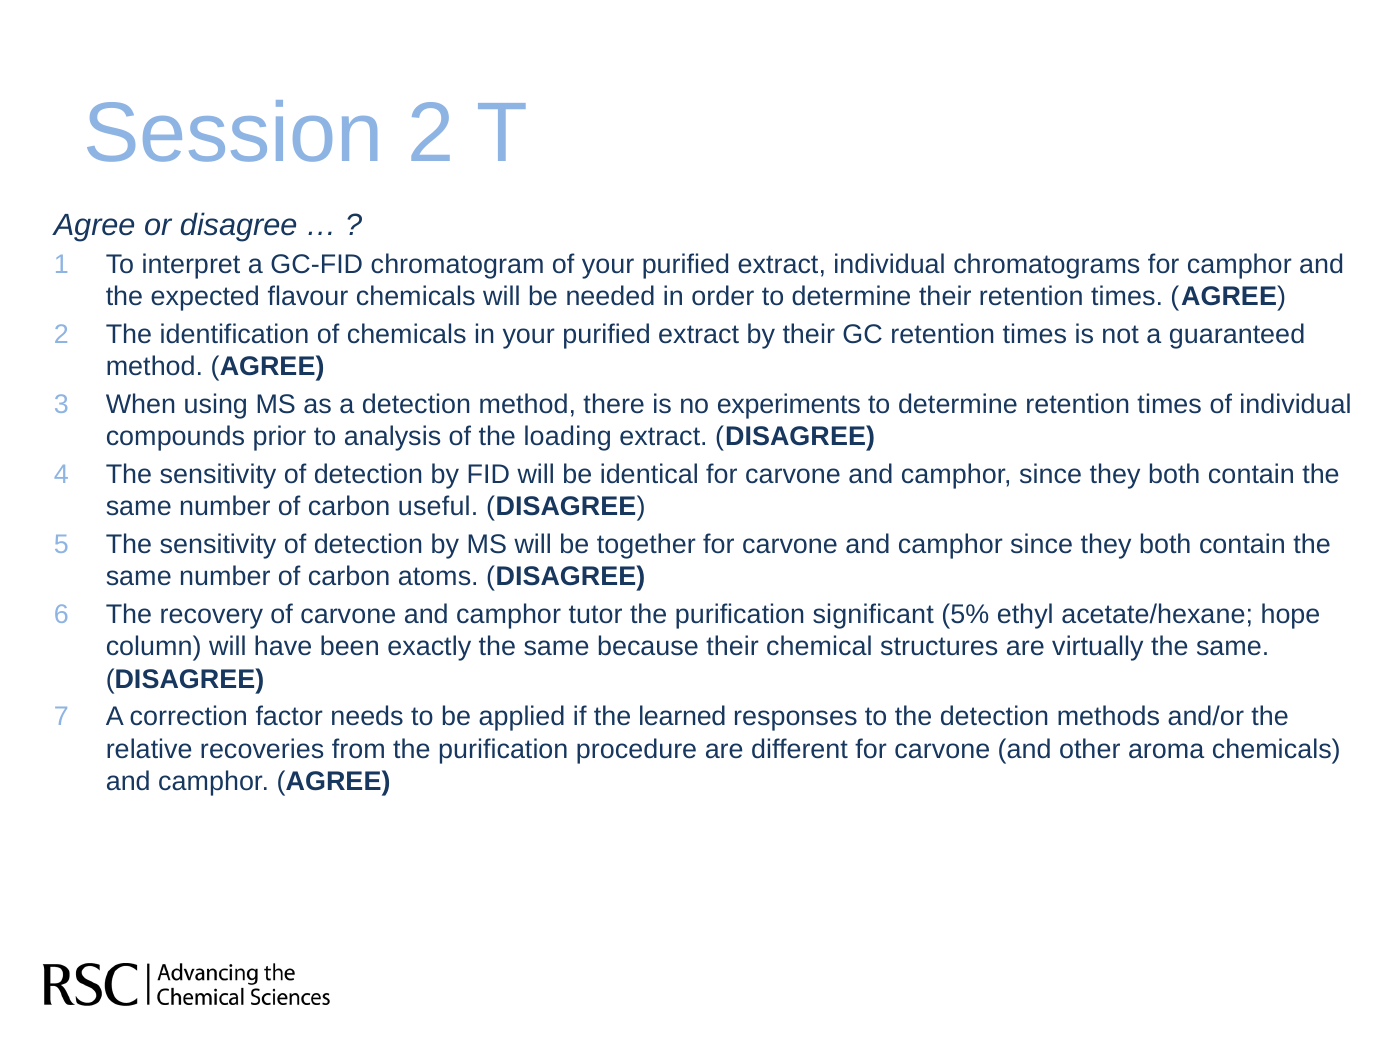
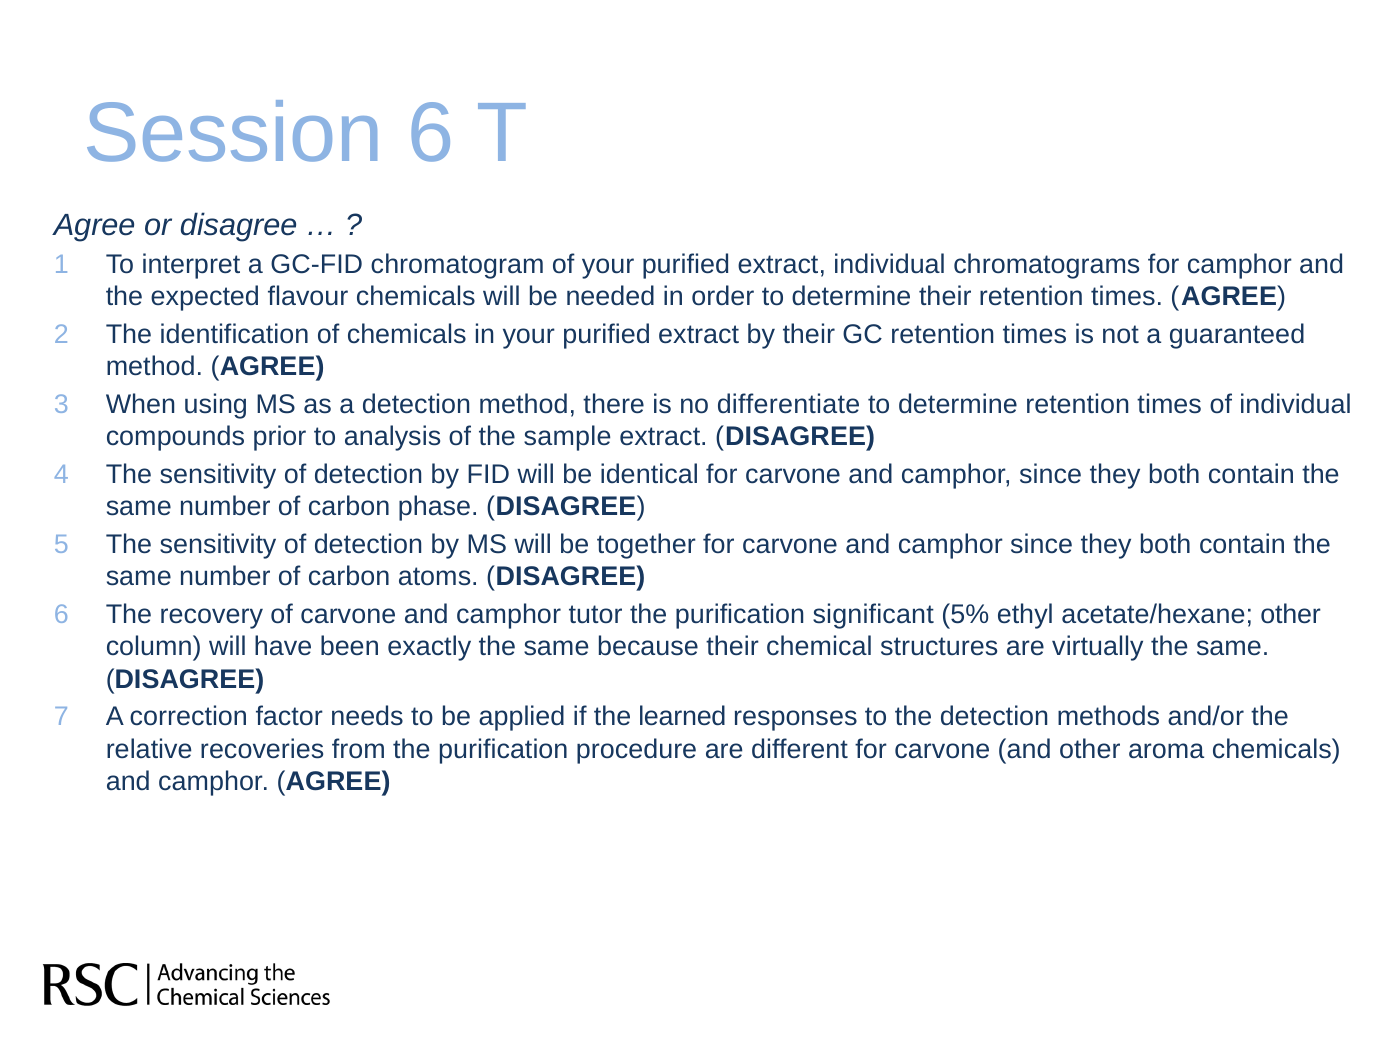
Session 2: 2 -> 6
experiments: experiments -> differentiate
loading: loading -> sample
useful: useful -> phase
acetate/hexane hope: hope -> other
